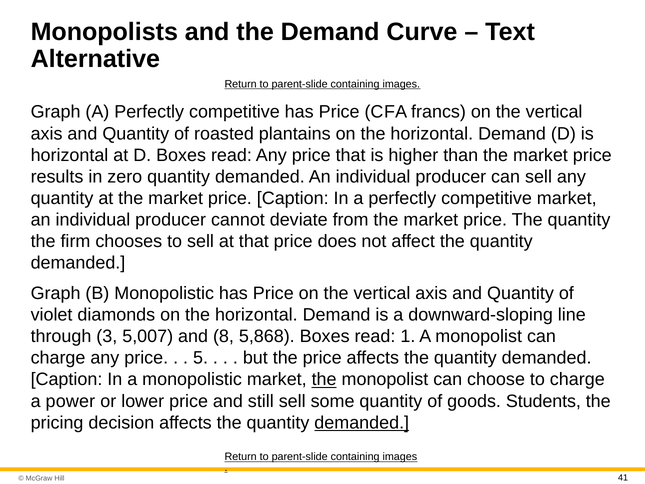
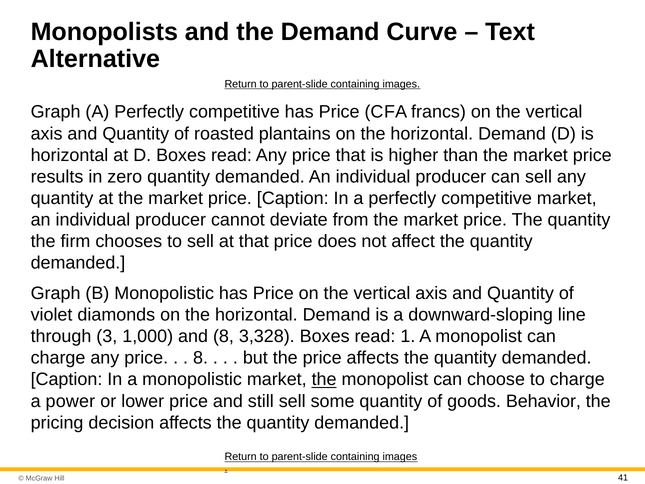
5,007: 5,007 -> 1,000
5,868: 5,868 -> 3,328
5 at (201, 358): 5 -> 8
Students: Students -> Behavior
demanded at (362, 422) underline: present -> none
